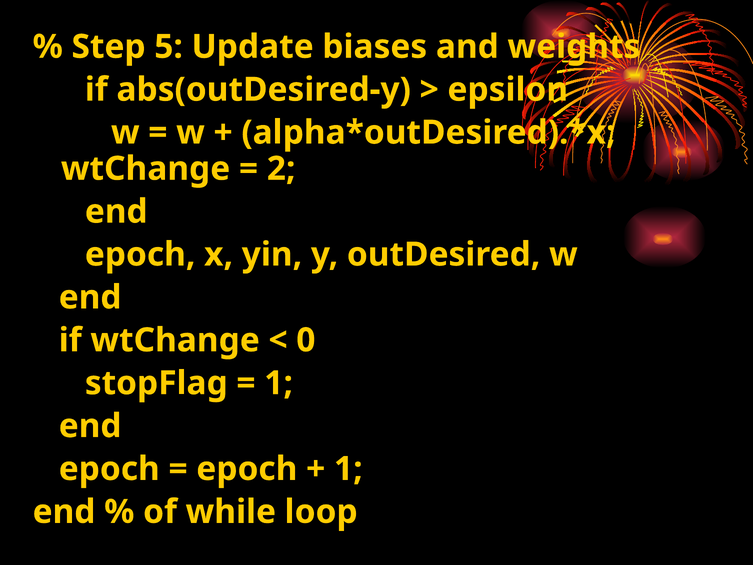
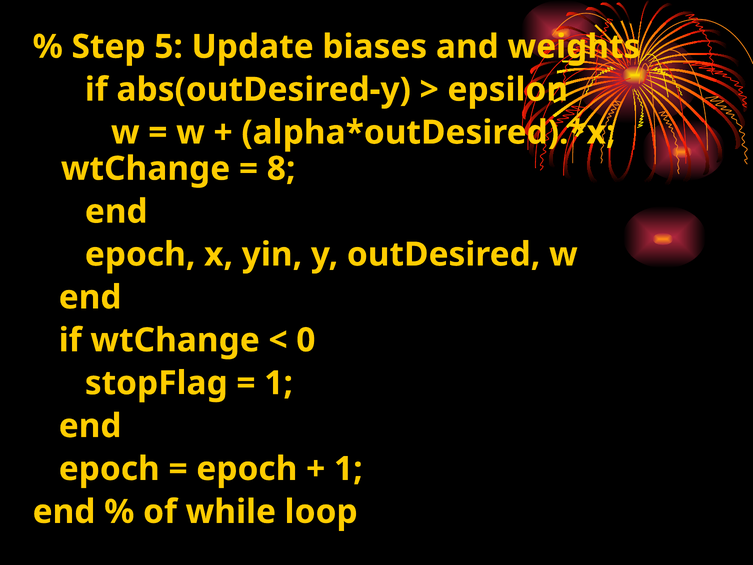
2: 2 -> 8
